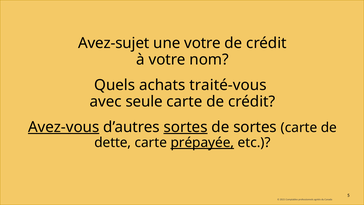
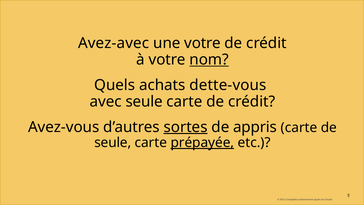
Avez-sujet: Avez-sujet -> Avez-avec
nom underline: none -> present
traité-vous: traité-vous -> dette-vous
Avez-vous underline: present -> none
de sortes: sortes -> appris
dette at (113, 142): dette -> seule
